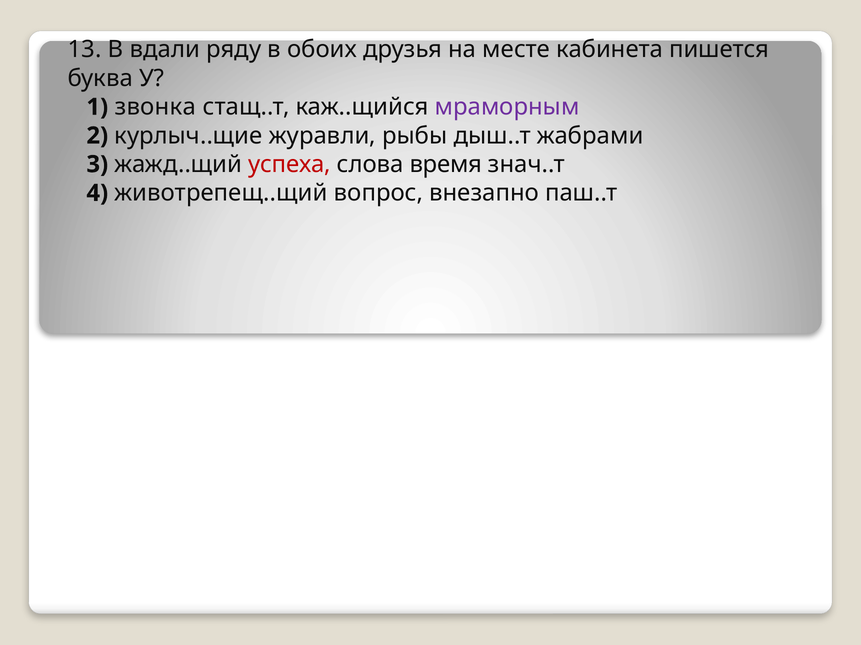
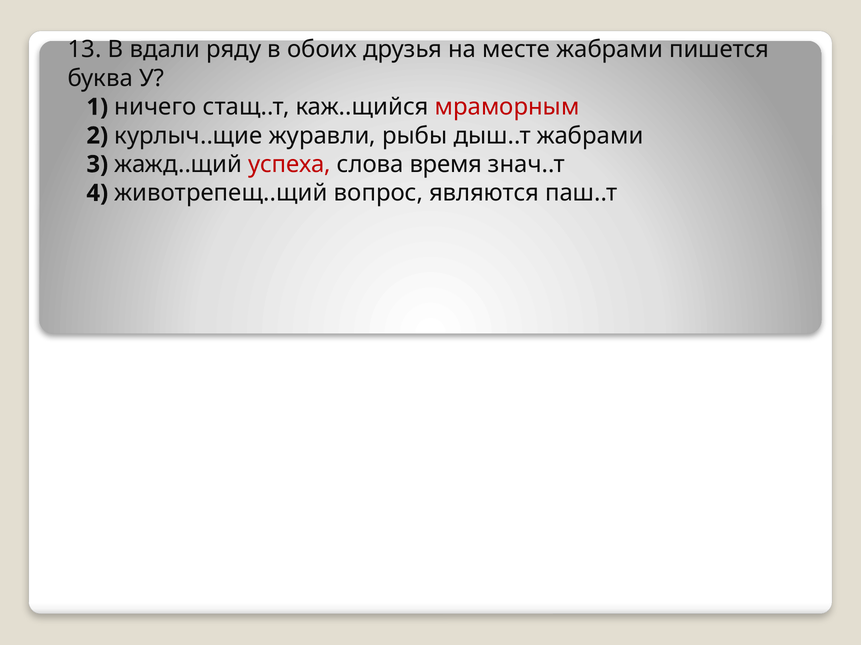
месте кабинета: кабинета -> жабрами
звонка: звонка -> ничего
мраморным colour: purple -> red
внезапно: внезапно -> являются
